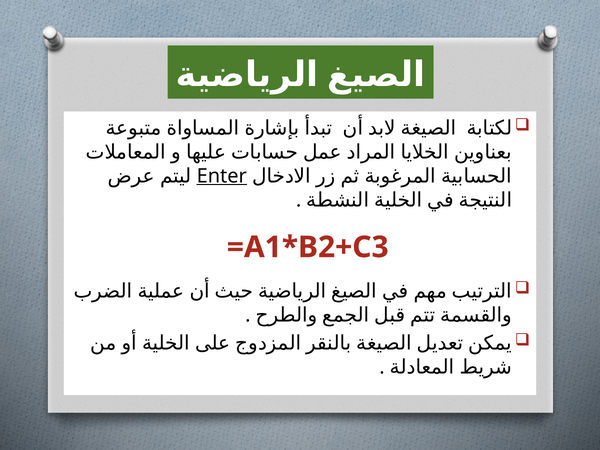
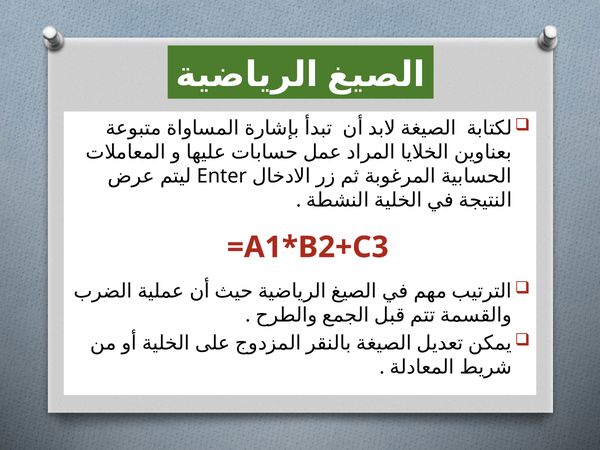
Enter underline: present -> none
